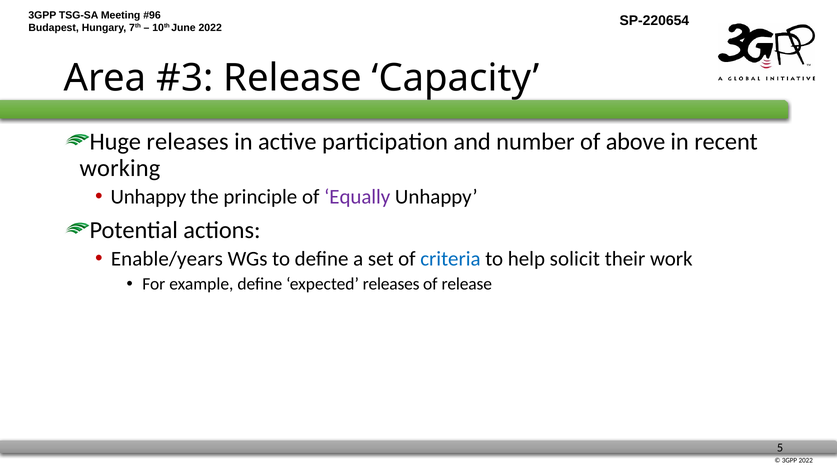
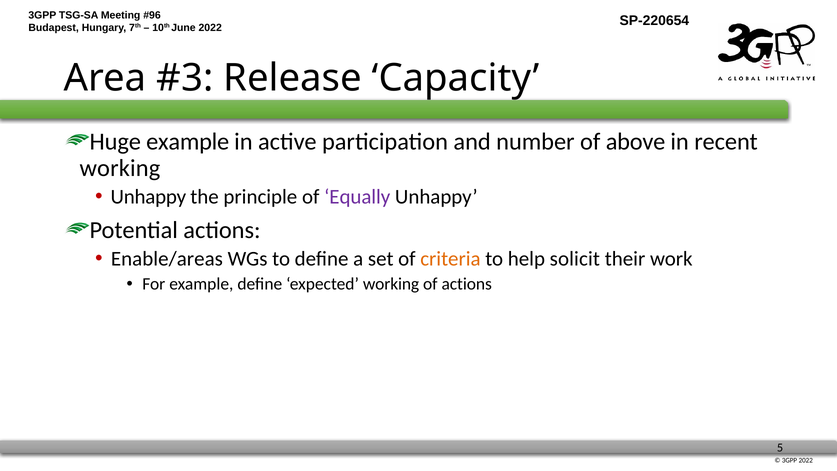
Huge releases: releases -> example
Enable/years: Enable/years -> Enable/areas
criteria colour: blue -> orange
expected releases: releases -> working
of release: release -> actions
